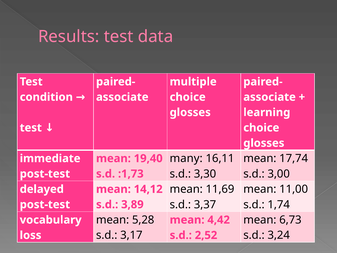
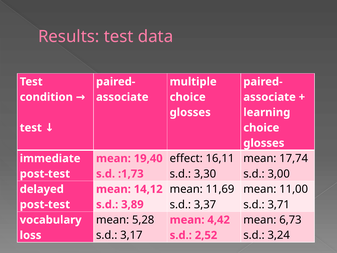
many: many -> effect
1,74: 1,74 -> 3,71
